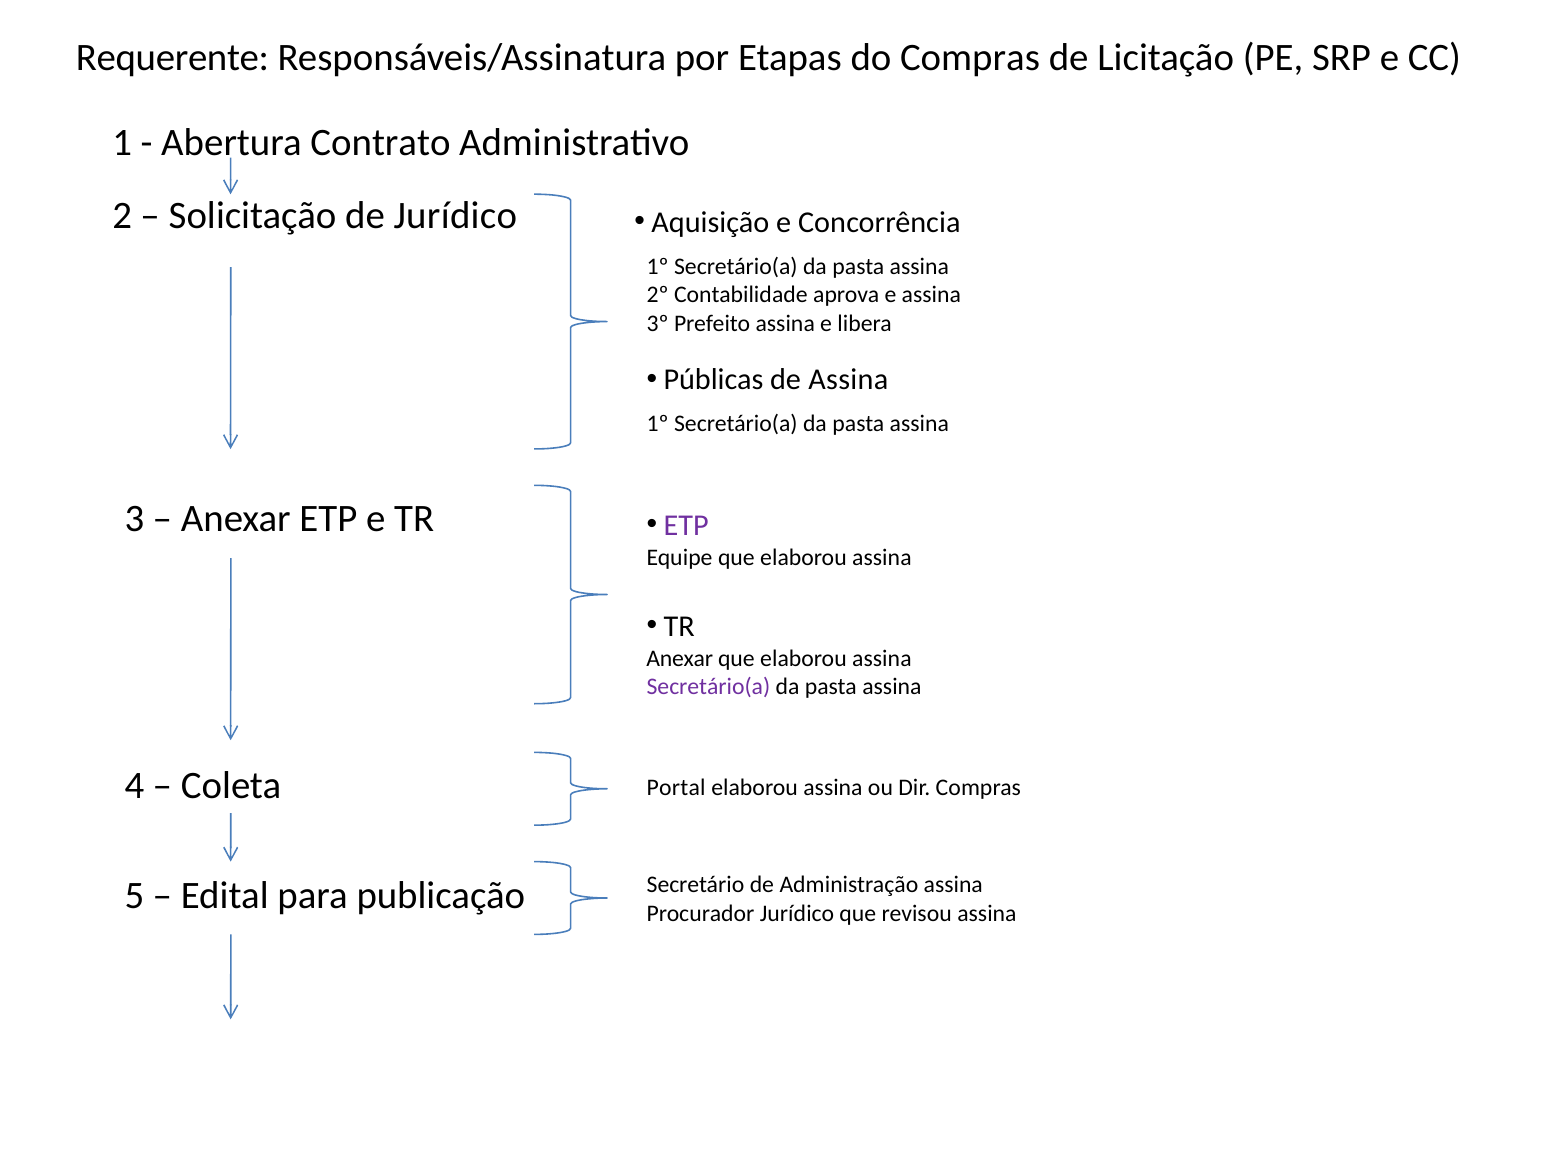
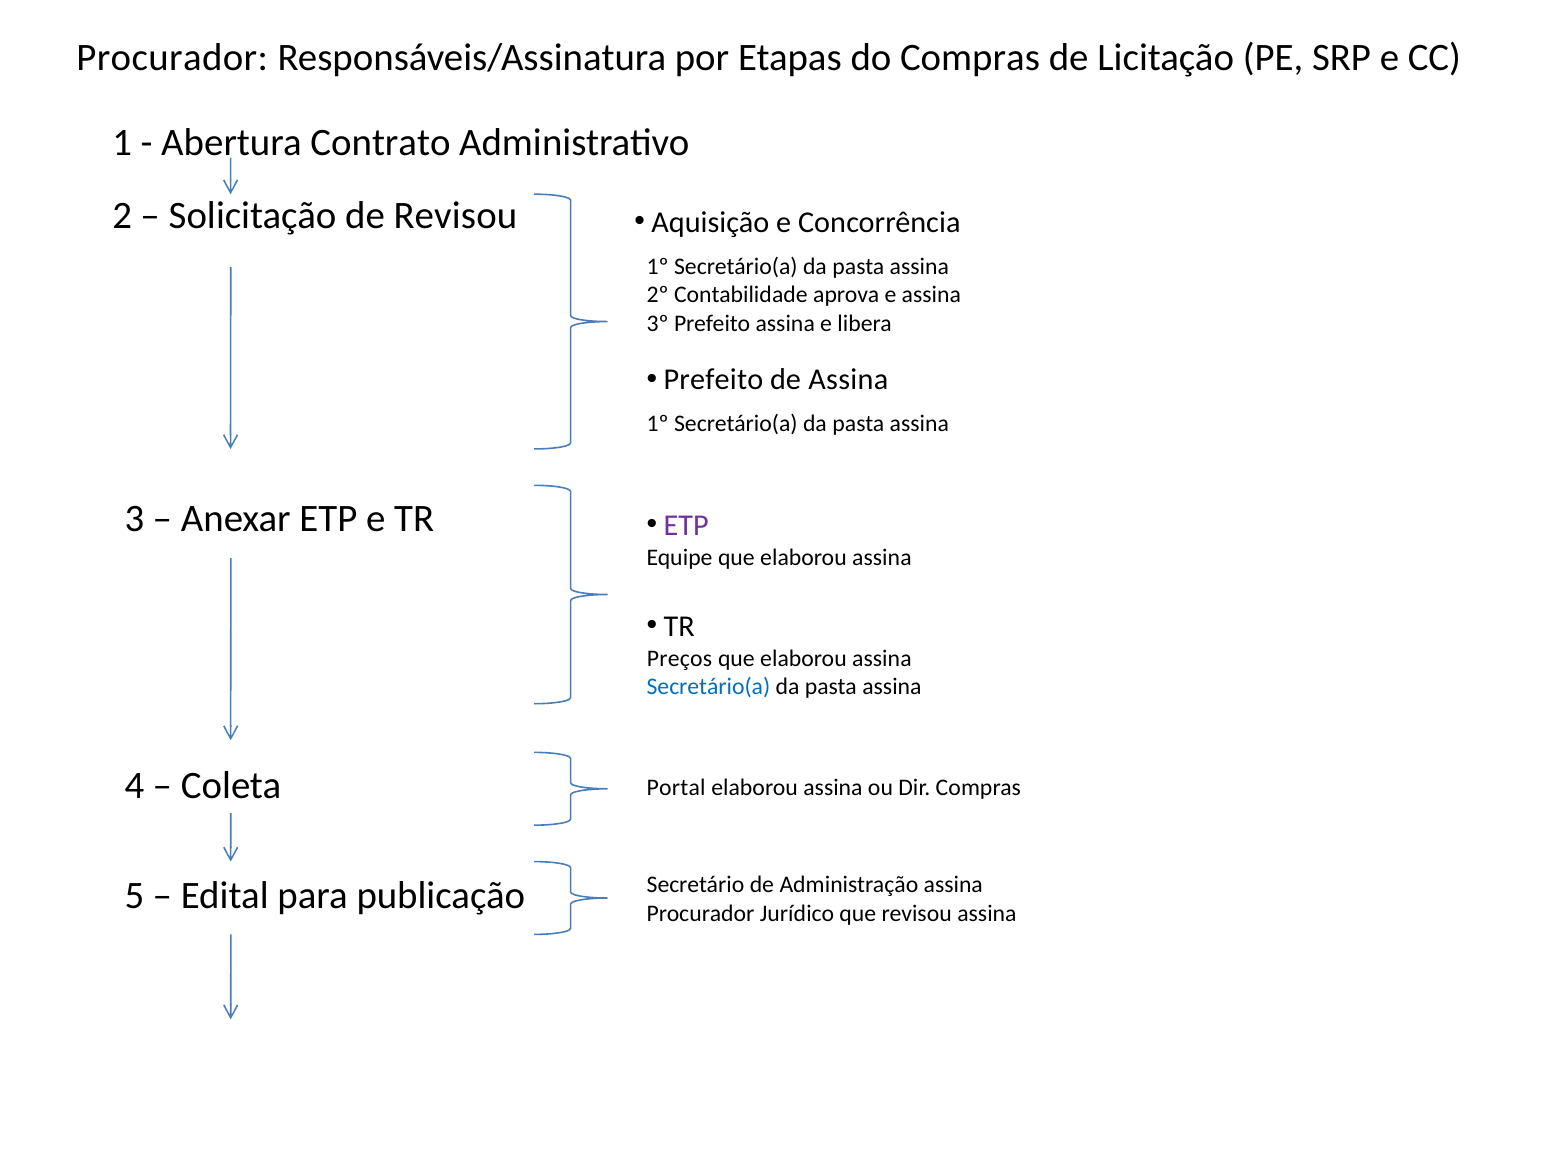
Requerente at (173, 58): Requerente -> Procurador
de Jurídico: Jurídico -> Revisou
Públicas at (714, 380): Públicas -> Prefeito
Anexar at (680, 659): Anexar -> Preços
Secretário(a at (708, 687) colour: purple -> blue
